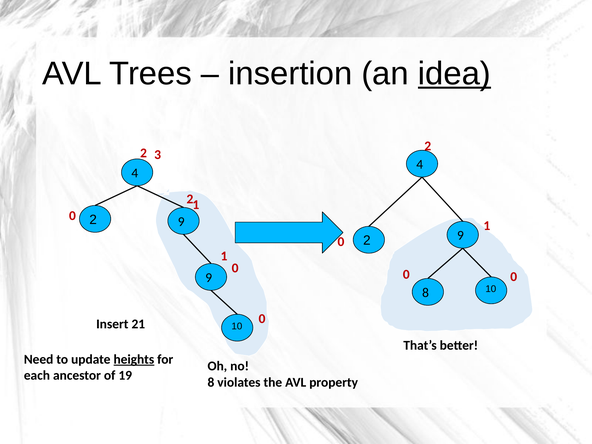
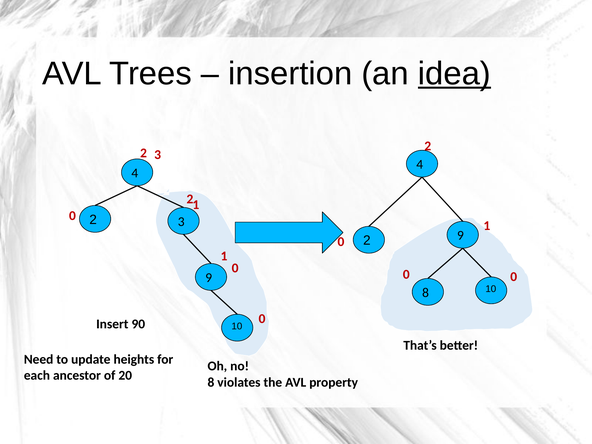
9 at (181, 222): 9 -> 3
21: 21 -> 90
heights underline: present -> none
19: 19 -> 20
